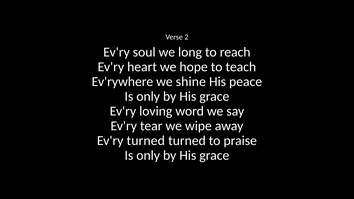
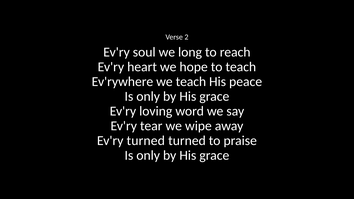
we shine: shine -> teach
